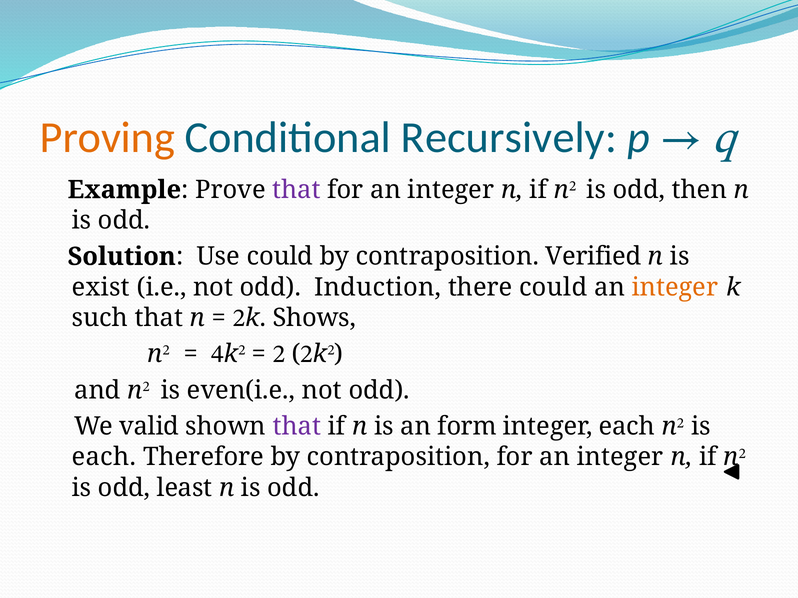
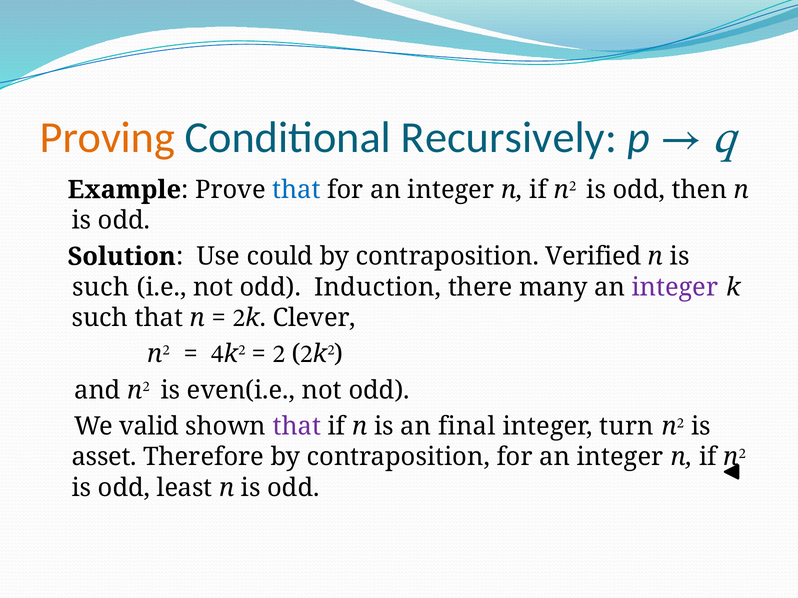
that at (296, 190) colour: purple -> blue
exist at (101, 287): exist -> such
there could: could -> many
integer at (675, 287) colour: orange -> purple
Shows: Shows -> Clever
form: form -> final
integer each: each -> turn
each at (104, 457): each -> asset
